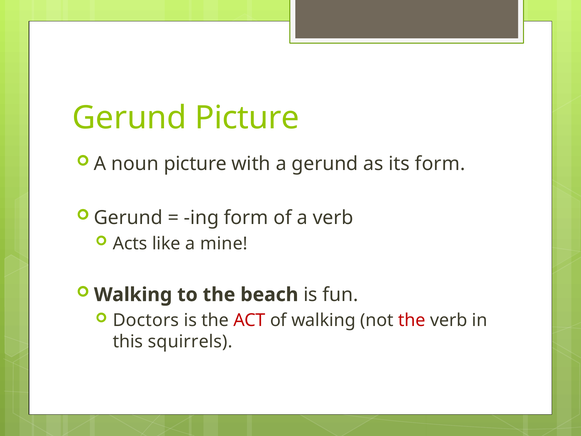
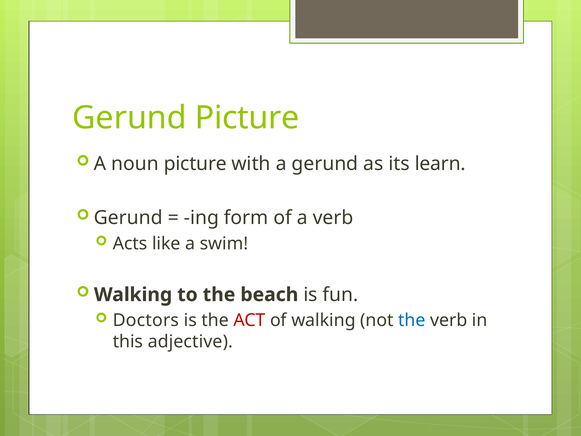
its form: form -> learn
mine: mine -> swim
the at (412, 320) colour: red -> blue
squirrels: squirrels -> adjective
